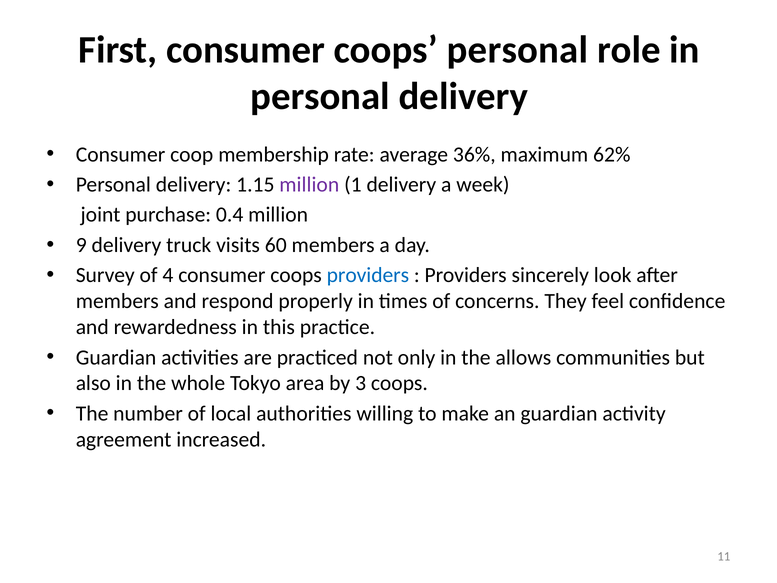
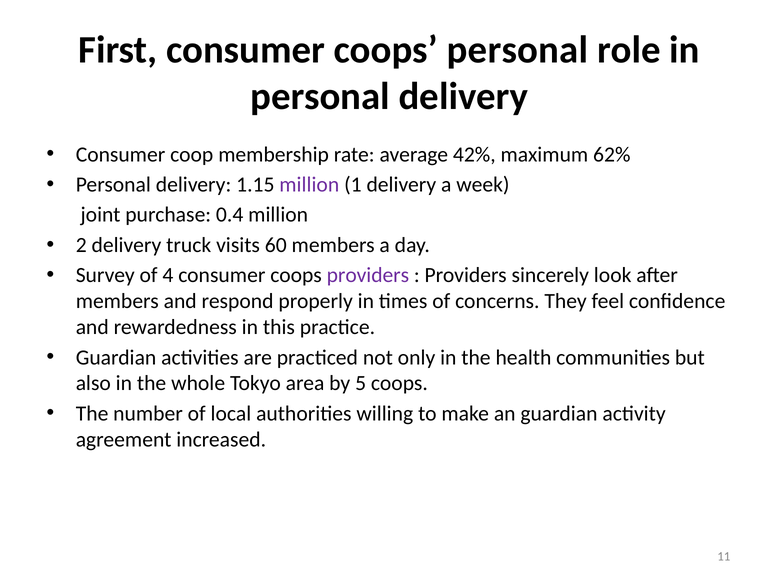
36%: 36% -> 42%
9: 9 -> 2
providers at (368, 275) colour: blue -> purple
allows: allows -> health
3: 3 -> 5
